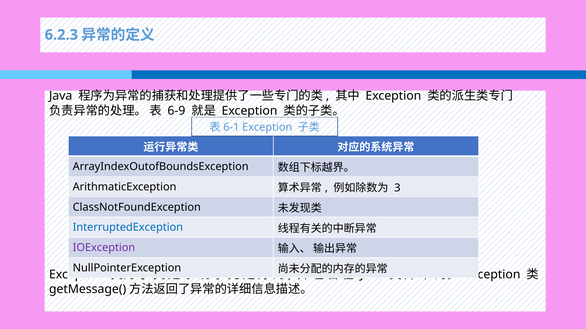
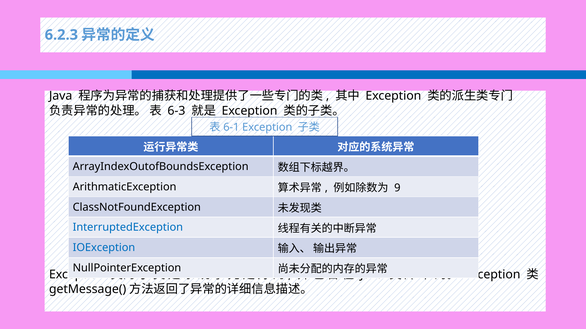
6-9: 6-9 -> 6-3
3: 3 -> 9
IOException colour: purple -> blue
